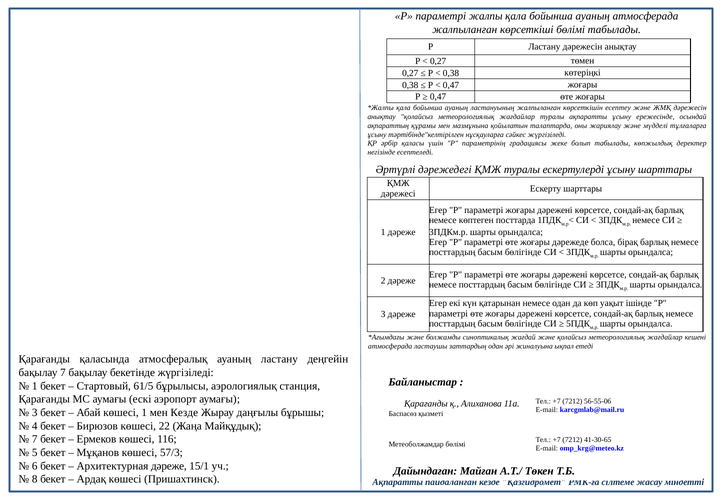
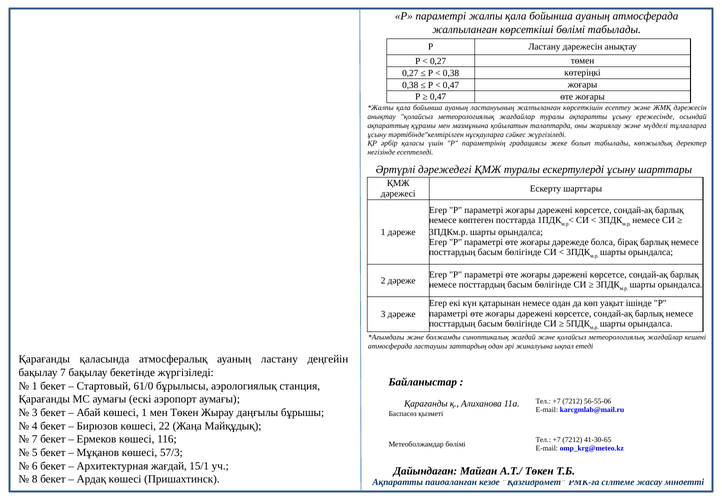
61/5: 61/5 -> 61/0
мен Кезде: Кезде -> Төкен
Архитектурная дәреже: дәреже -> жағдай
